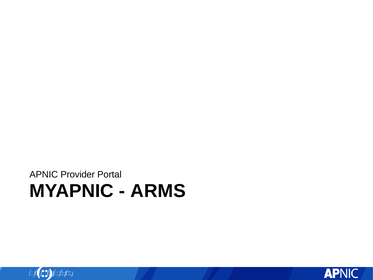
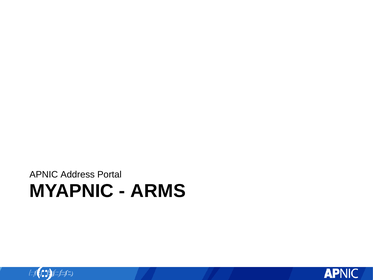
Provider: Provider -> Address
